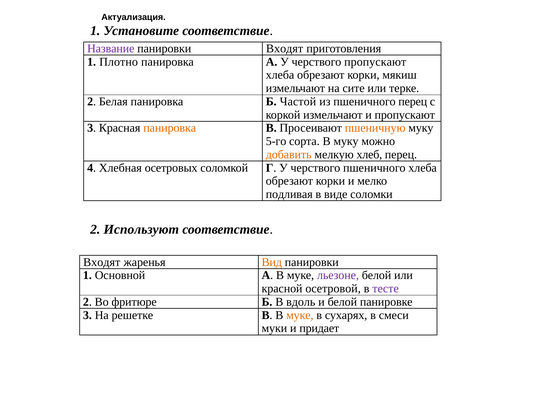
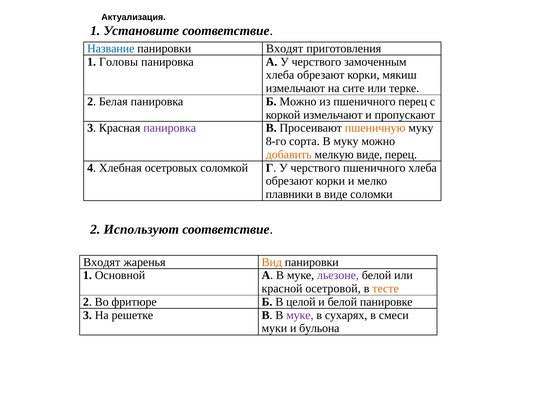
Название colour: purple -> blue
Плотно: Плотно -> Головы
черствого пропускают: пропускают -> замоченным
Б Частой: Частой -> Можно
панировка at (170, 128) colour: orange -> purple
5-го: 5-го -> 8-го
мелкую хлеб: хлеб -> виде
подливая: подливая -> плавники
тесте colour: purple -> orange
вдоль: вдоль -> целой
муке at (300, 315) colour: orange -> purple
придает: придает -> бульона
